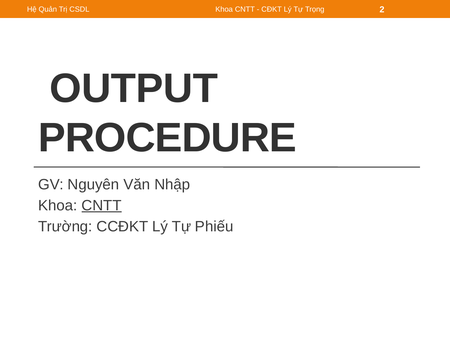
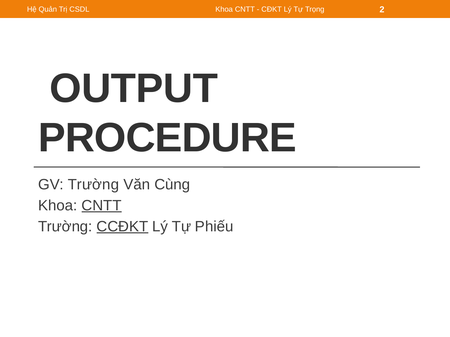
GV Nguyên: Nguyên -> Trường
Nhập: Nhập -> Cùng
CCĐKT underline: none -> present
